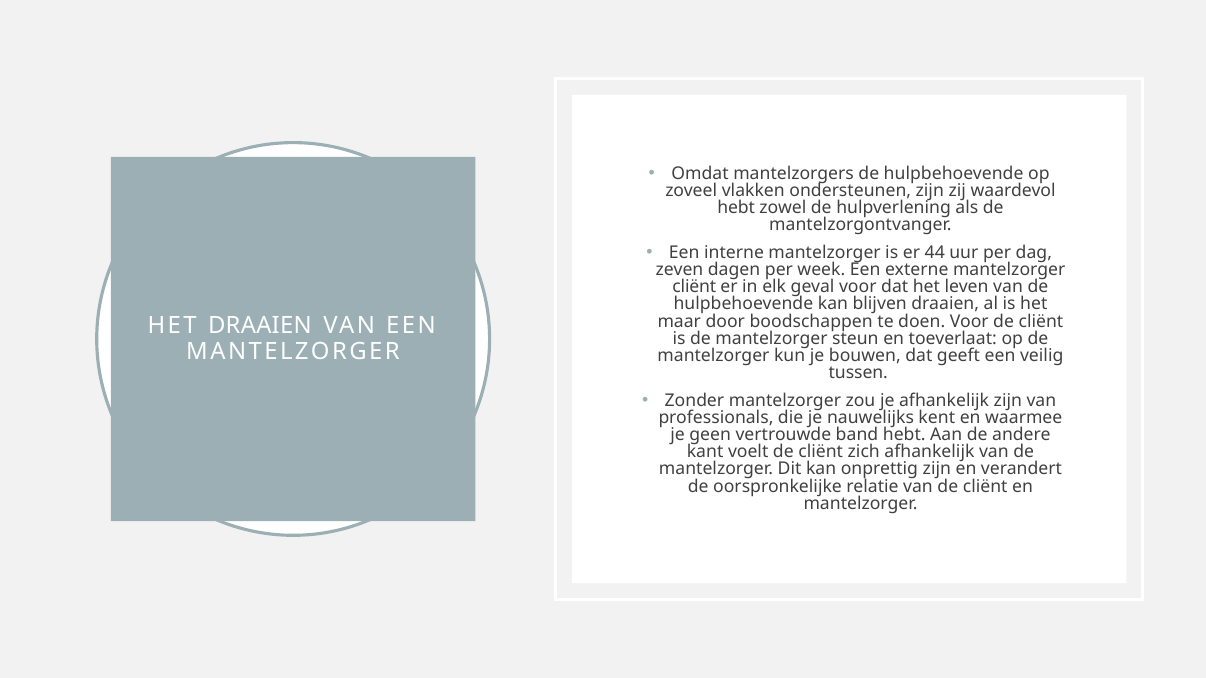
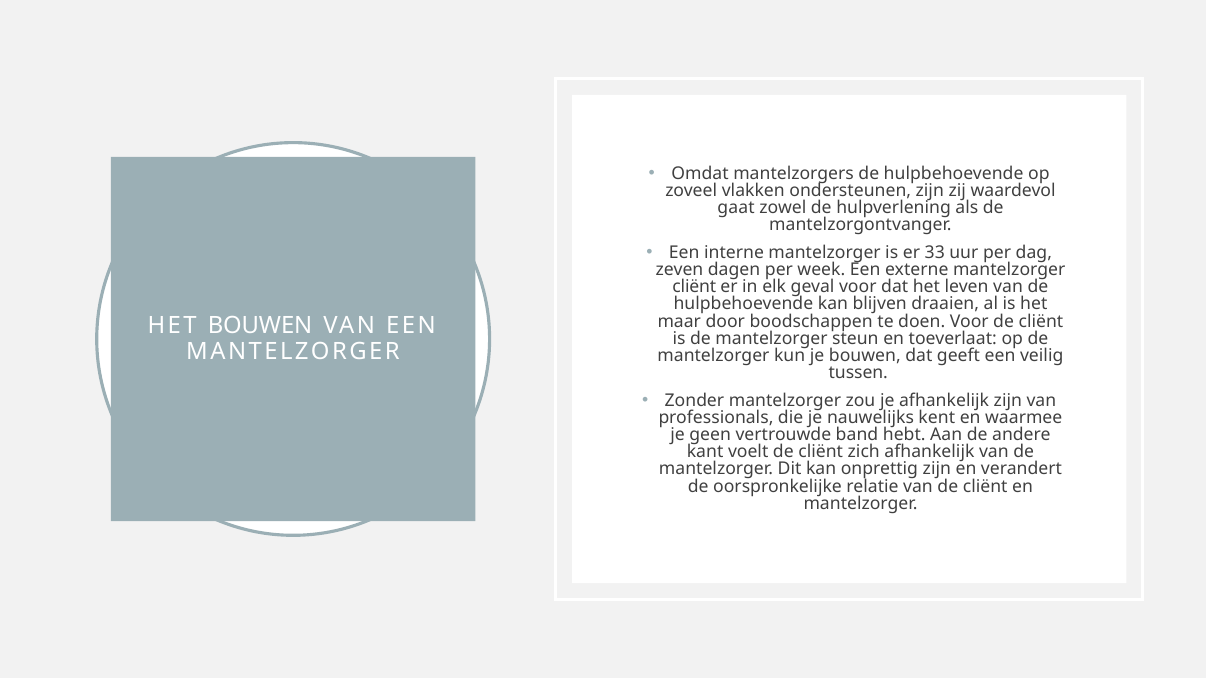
hebt at (736, 208): hebt -> gaat
44: 44 -> 33
HET DRAAIEN: DRAAIEN -> BOUWEN
